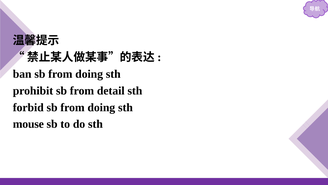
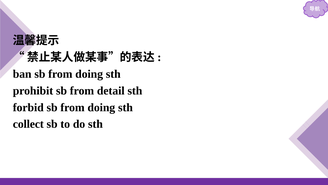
mouse: mouse -> collect
